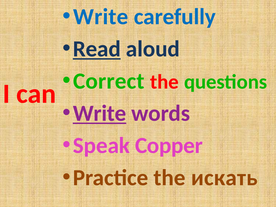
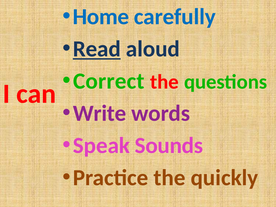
Write at (101, 17): Write -> Home
Write at (100, 113) underline: present -> none
Copper: Copper -> Sounds
искать: искать -> quickly
